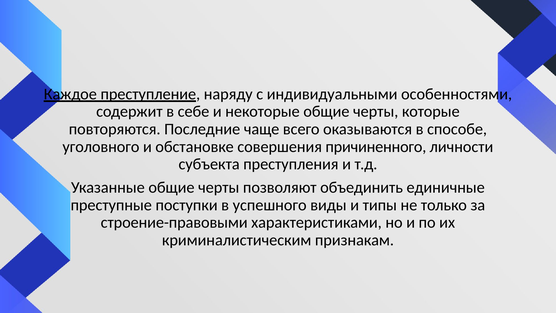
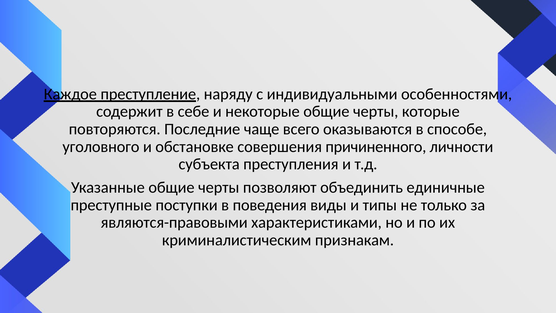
успешного: успешного -> поведения
строение-правовыми: строение-правовыми -> являются-правовыми
